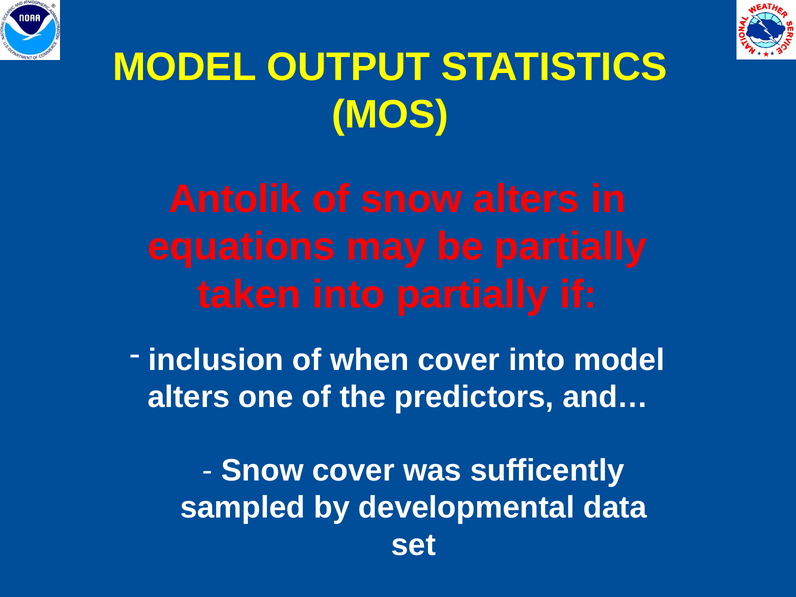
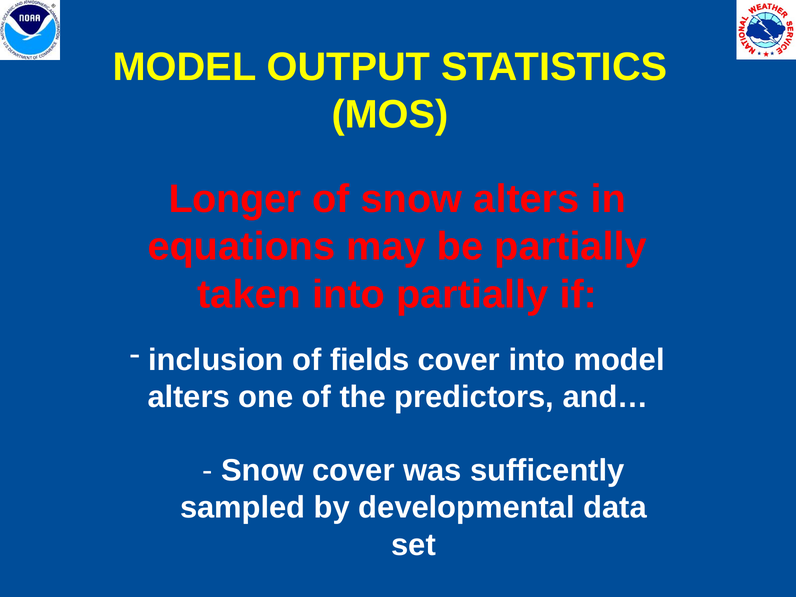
Antolik: Antolik -> Longer
when: when -> fields
